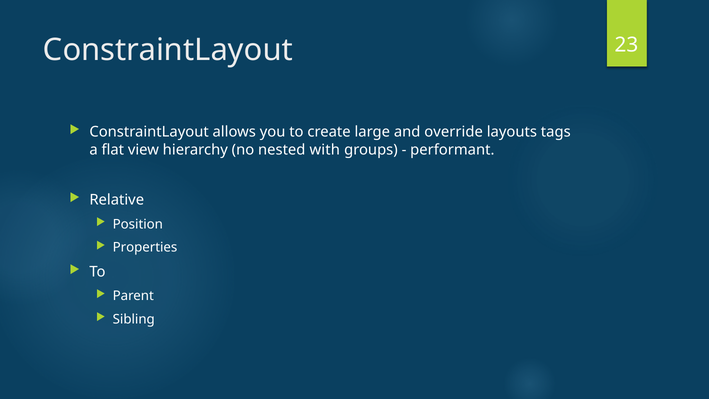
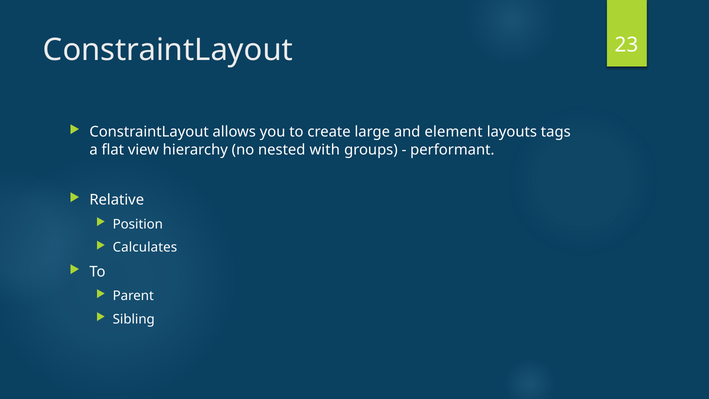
override: override -> element
Properties: Properties -> Calculates
